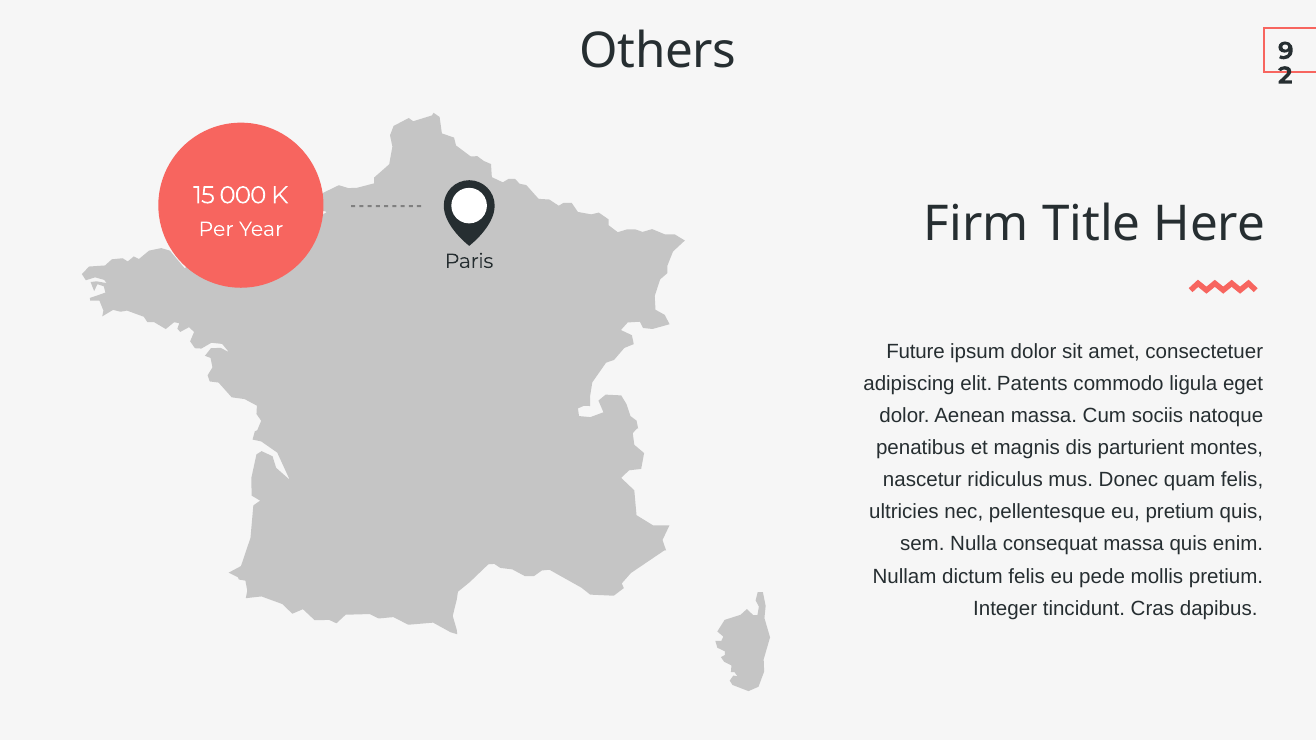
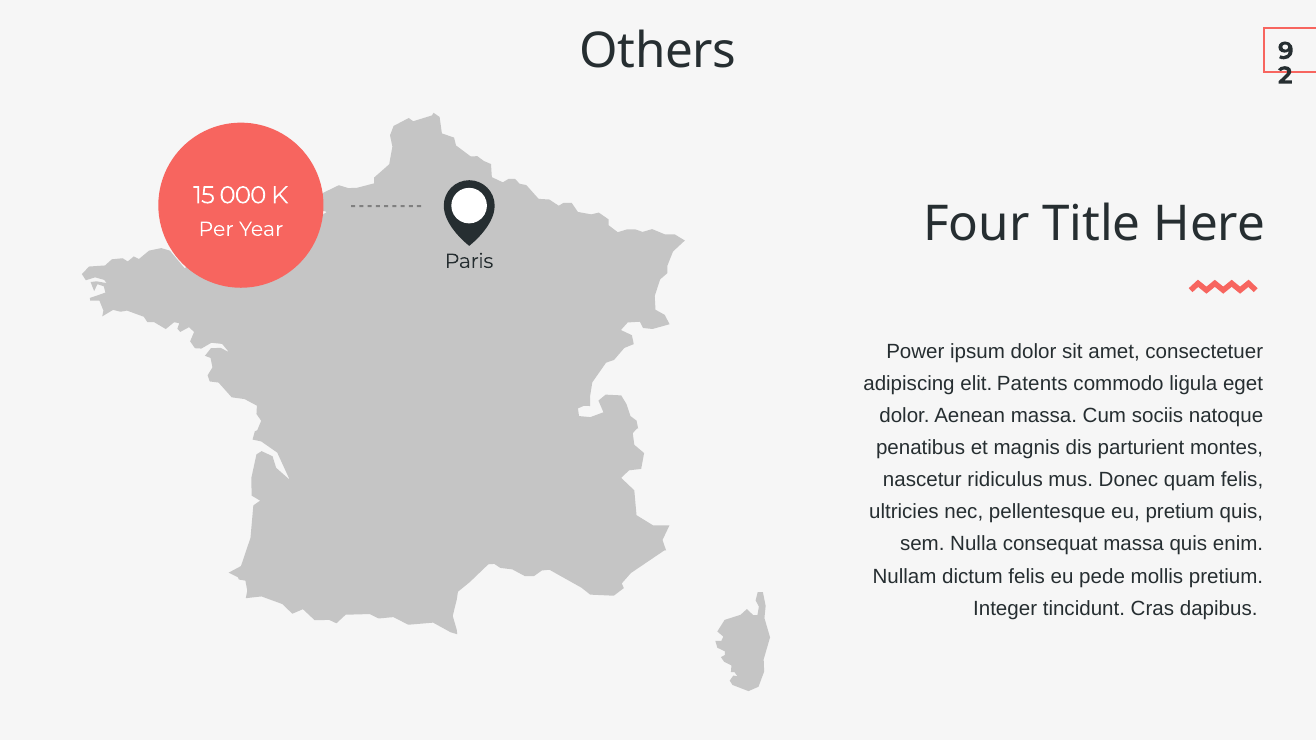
Firm: Firm -> Four
Future: Future -> Power
